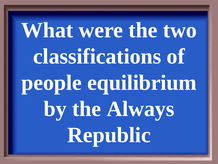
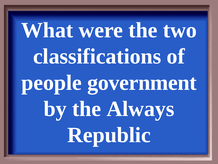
equilibrium: equilibrium -> government
